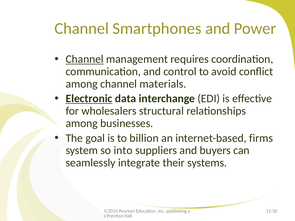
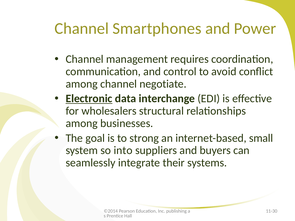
Channel at (85, 59) underline: present -> none
materials: materials -> negotiate
billion: billion -> strong
firms: firms -> small
